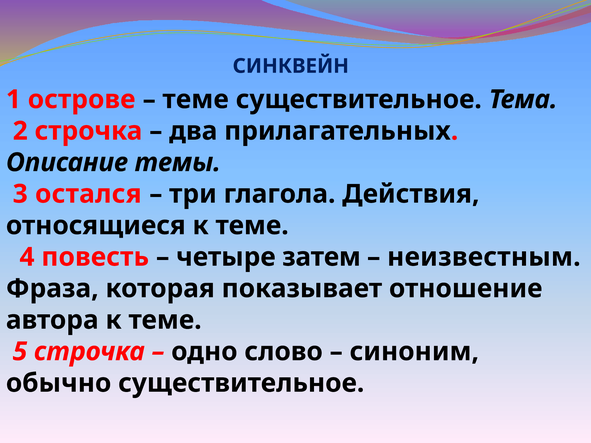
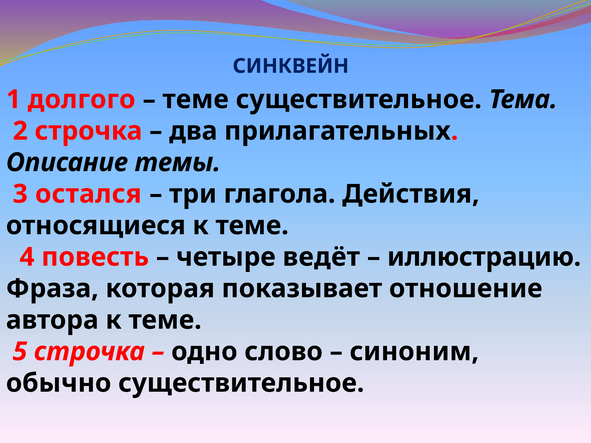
острове: острове -> долгого
затем: затем -> ведёт
неизвестным: неизвестным -> иллюстрацию
